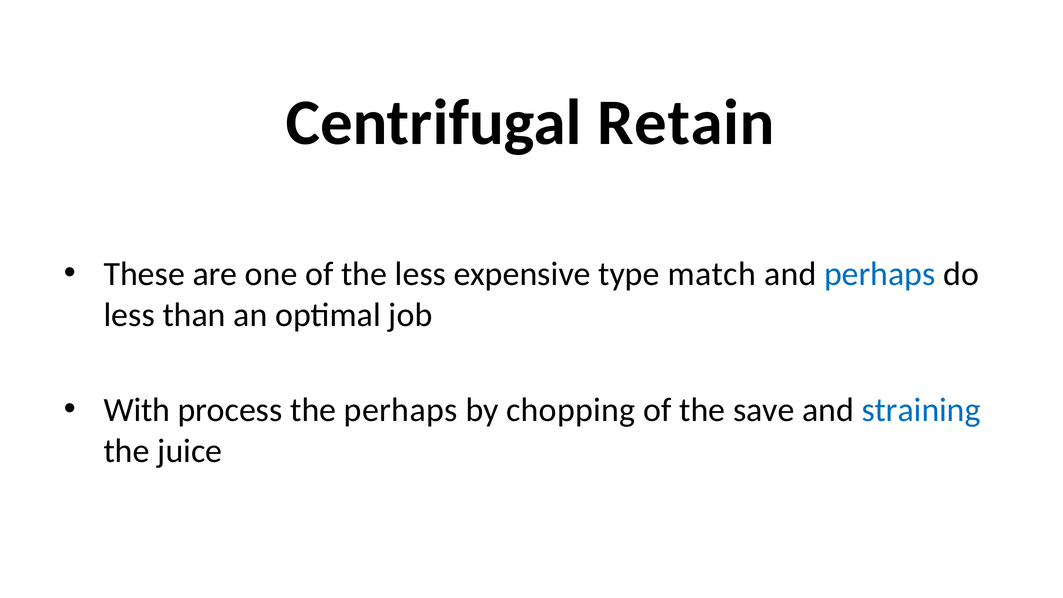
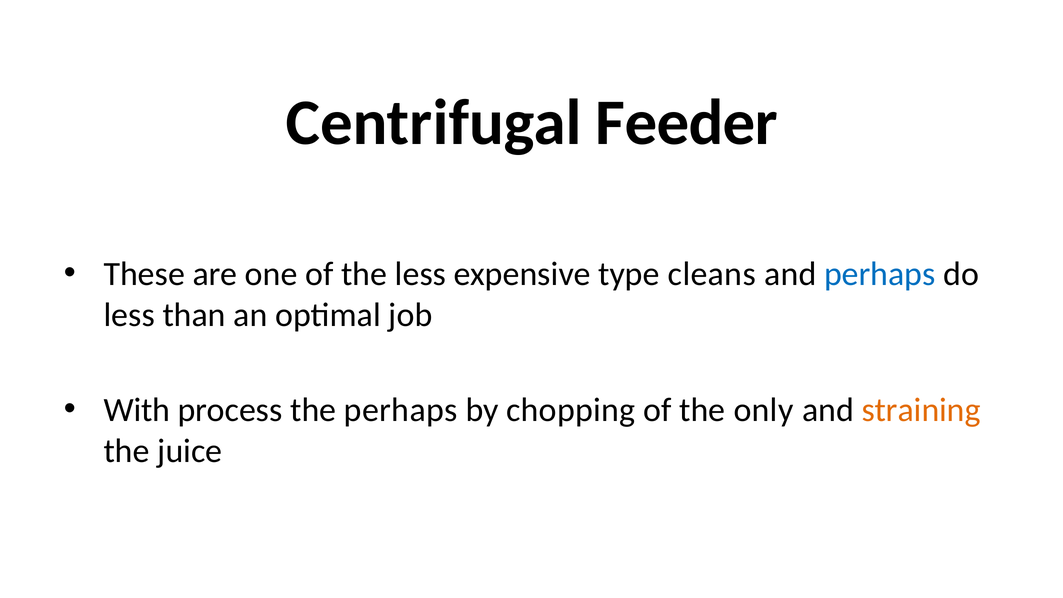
Retain: Retain -> Feeder
match: match -> cleans
save: save -> only
straining colour: blue -> orange
